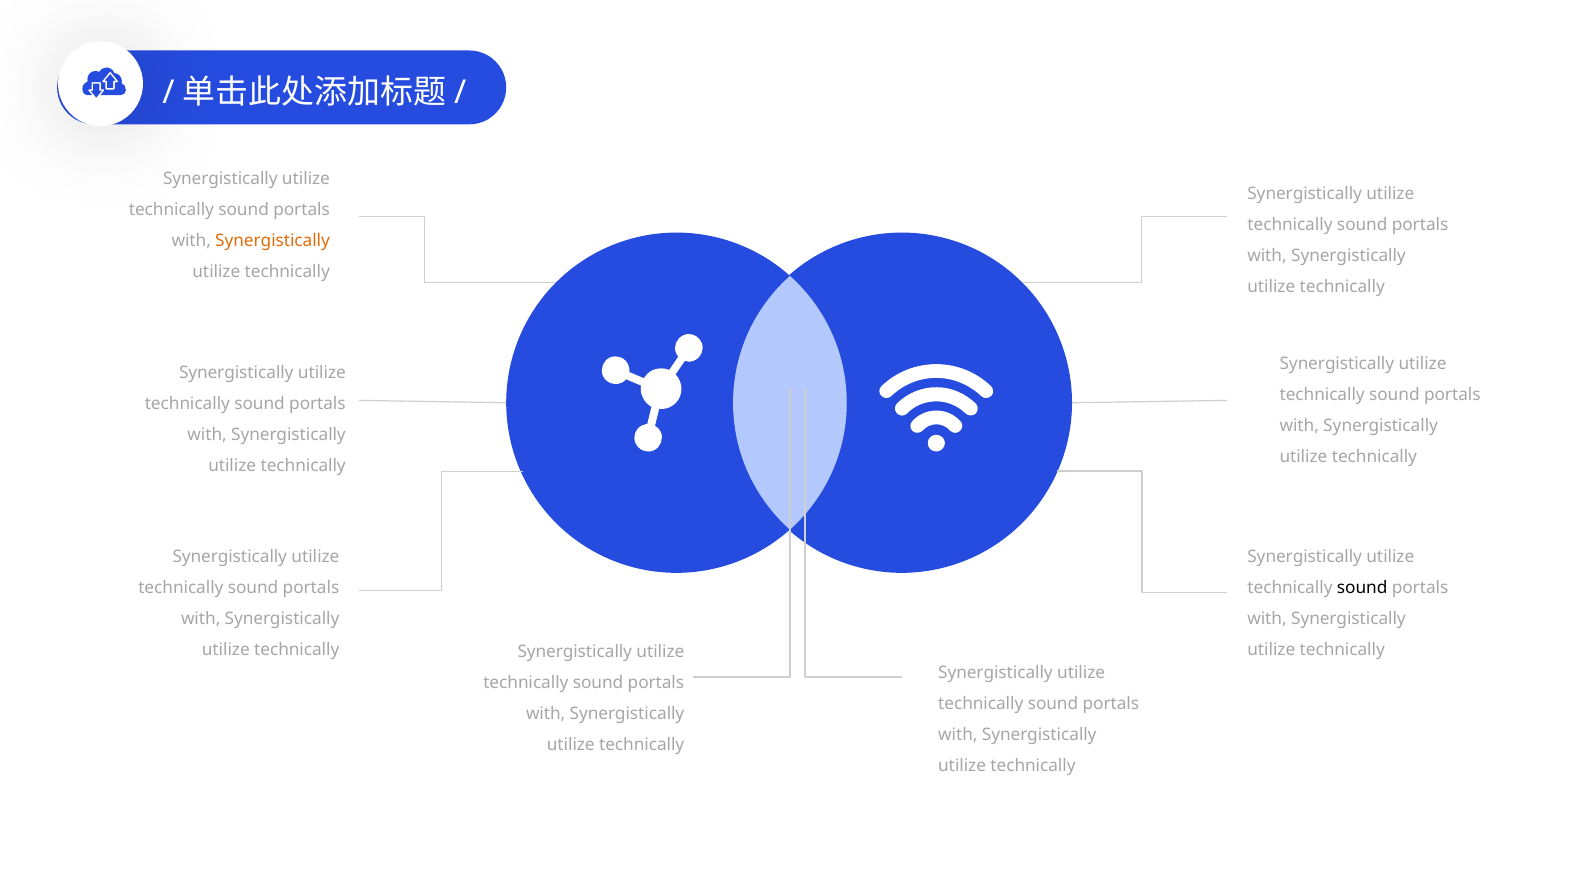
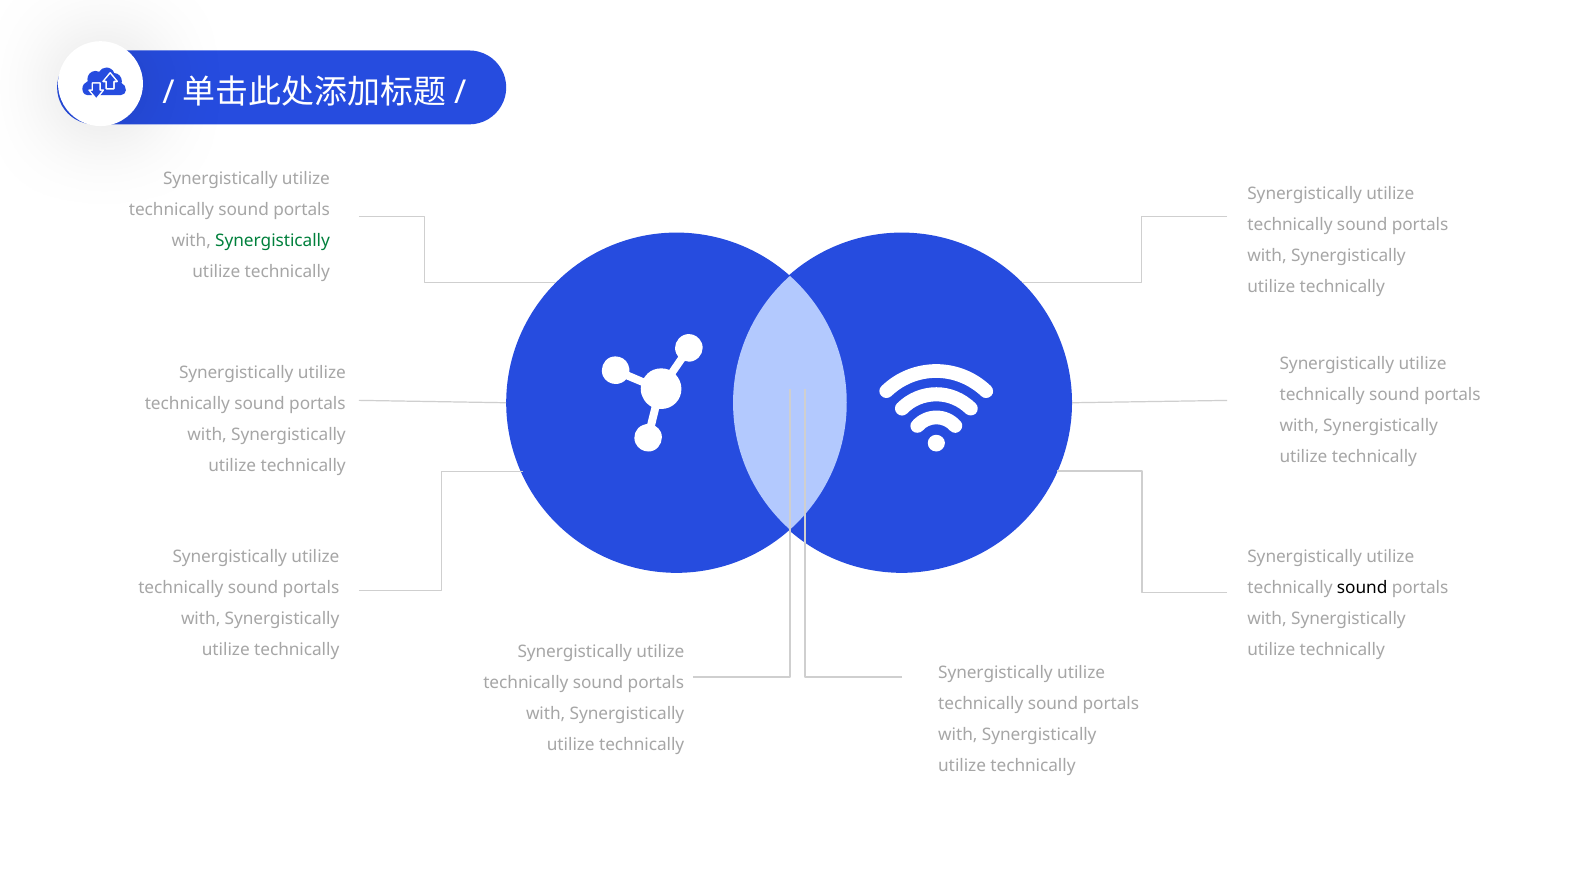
Synergistically at (273, 241) colour: orange -> green
